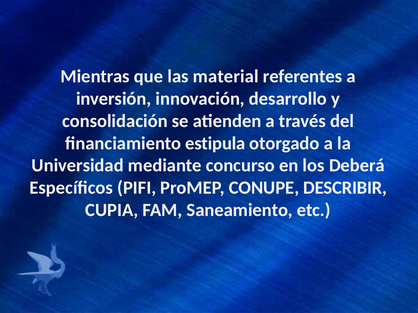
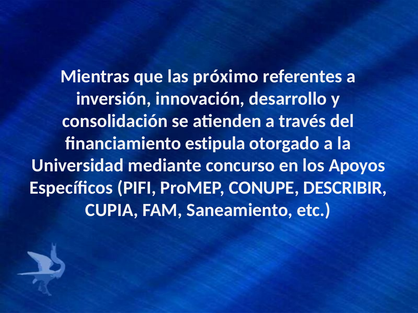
material: material -> próximo
Deberá: Deberá -> Apoyos
